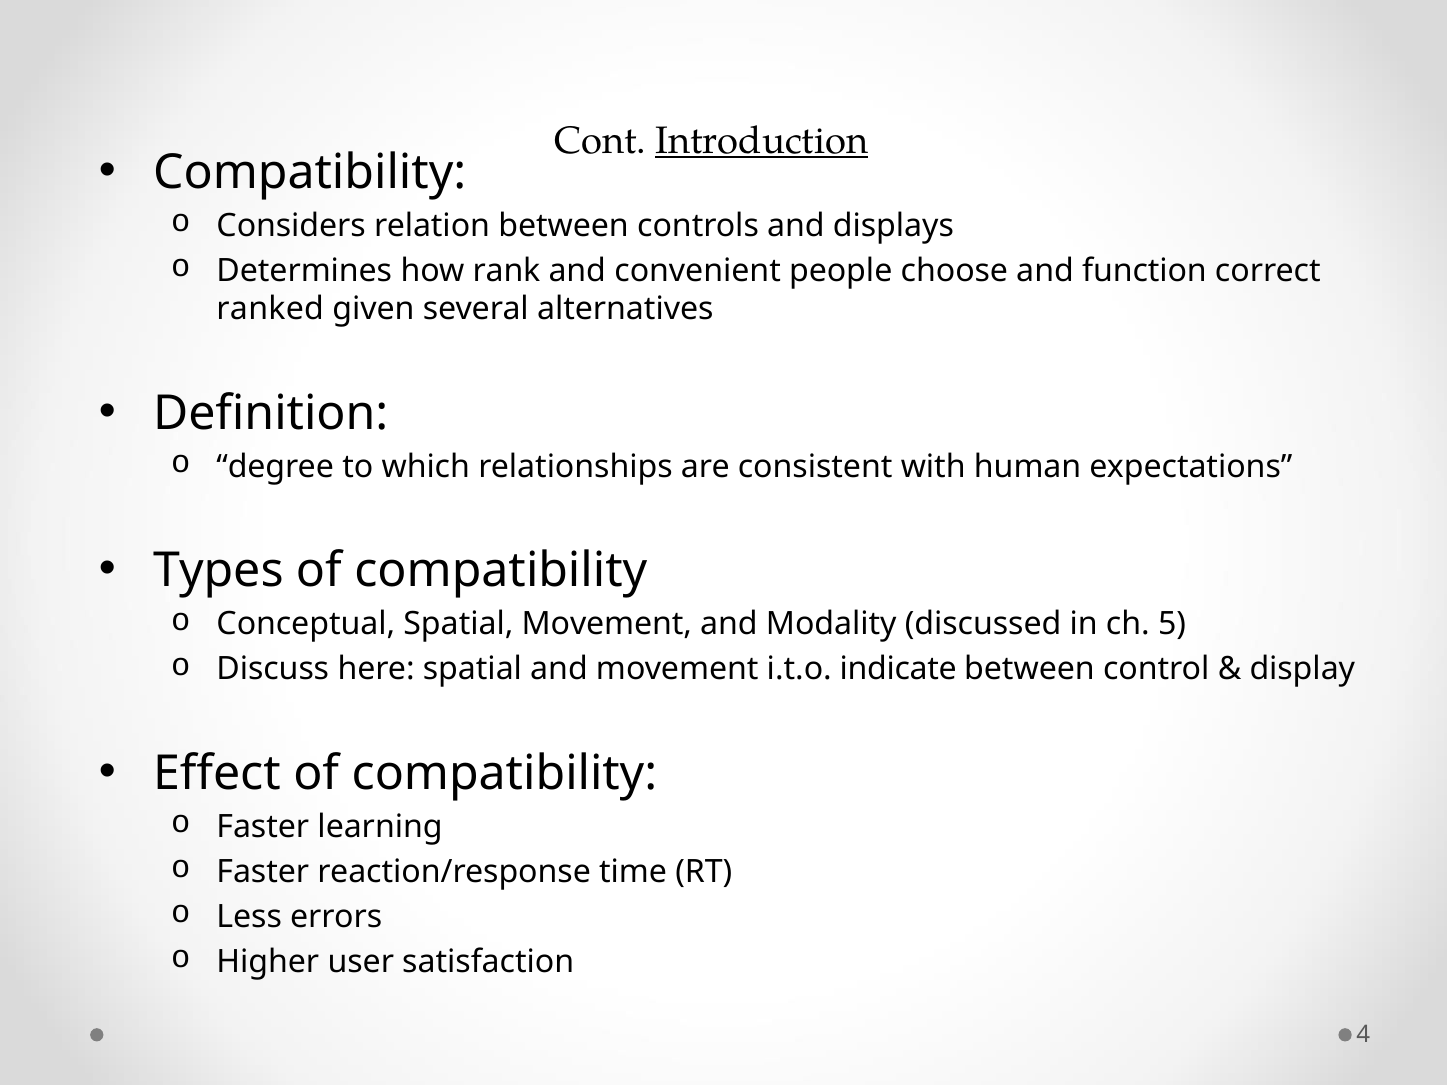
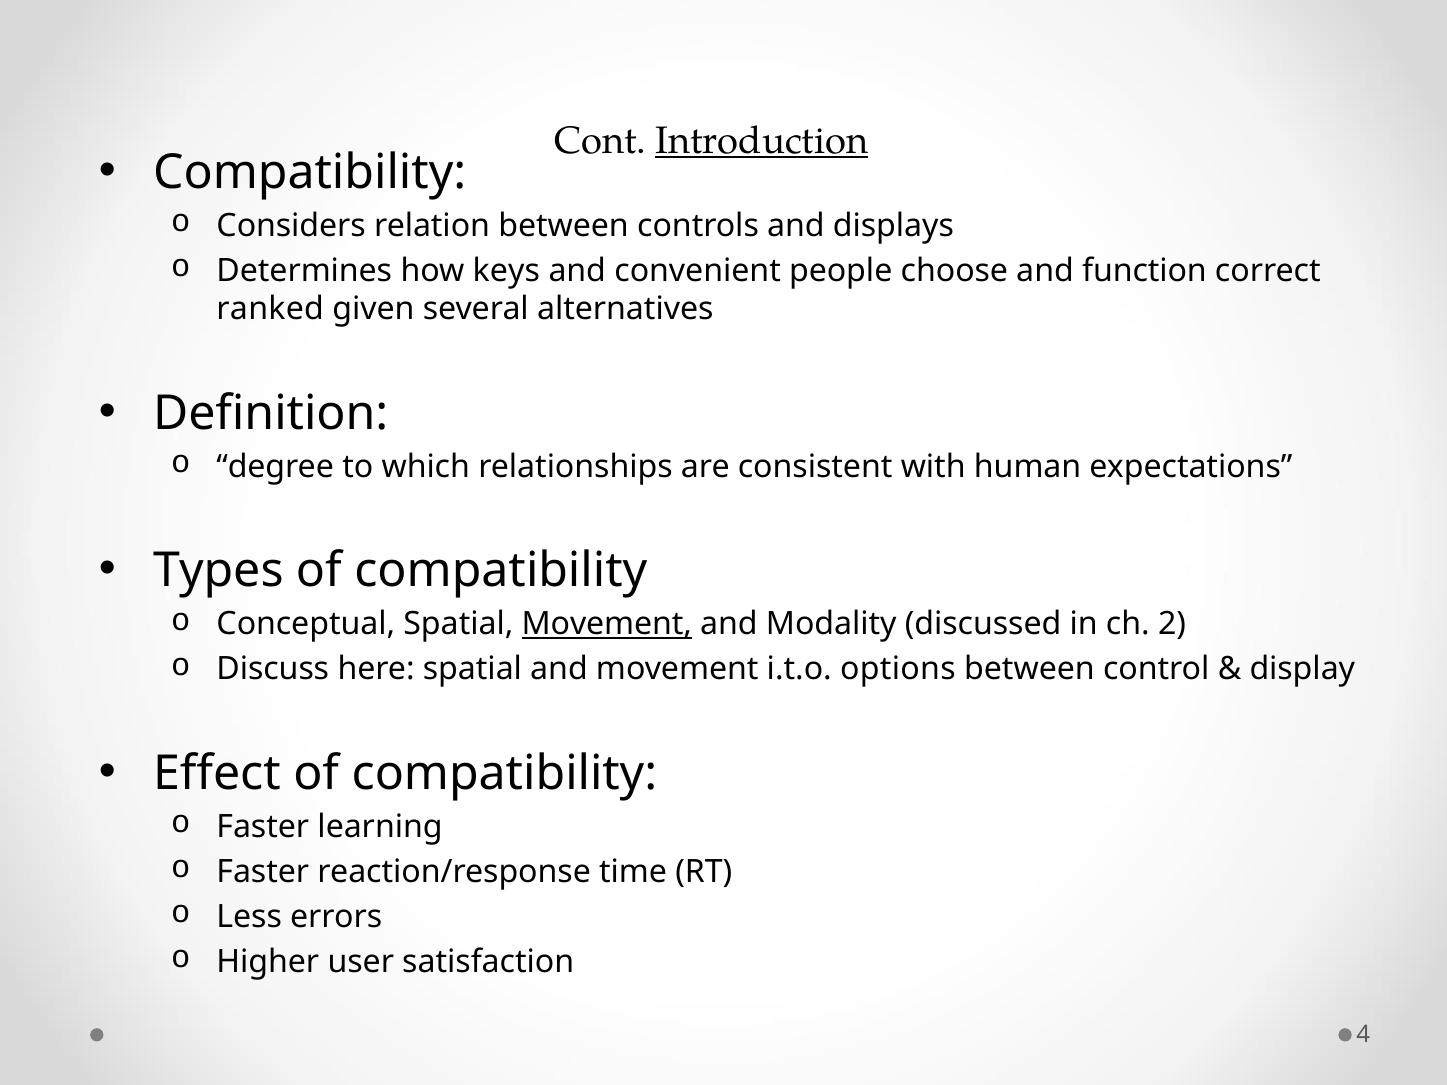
rank: rank -> keys
Movement at (607, 624) underline: none -> present
5: 5 -> 2
indicate: indicate -> options
